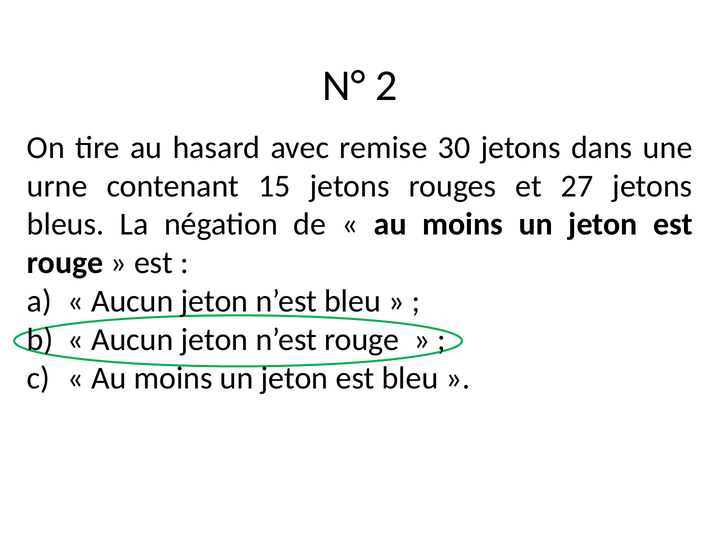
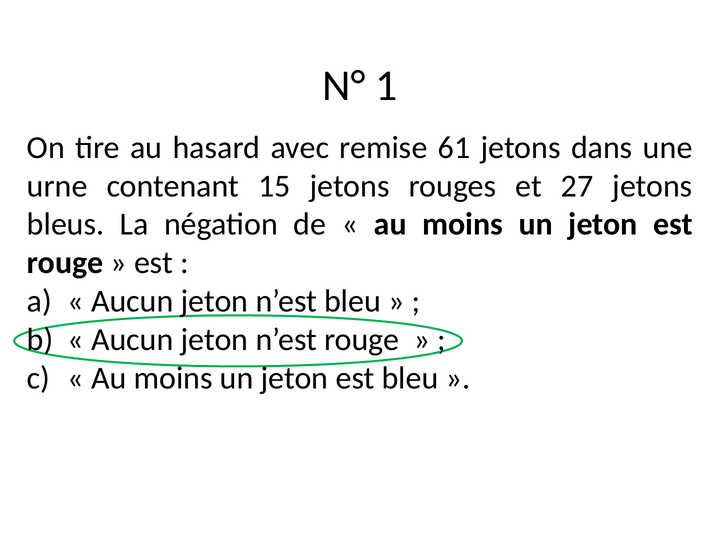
2: 2 -> 1
30: 30 -> 61
